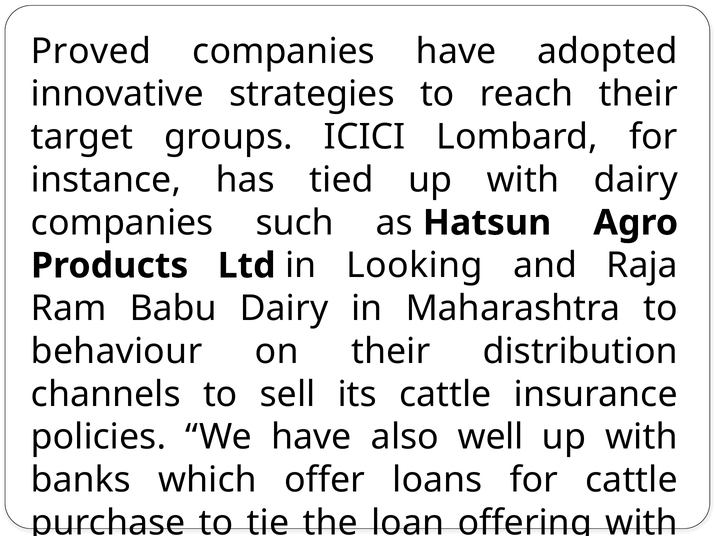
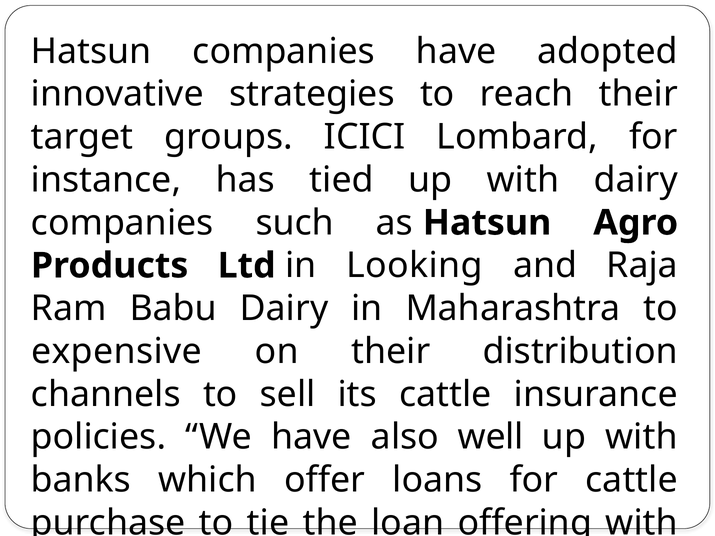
Proved at (91, 51): Proved -> Hatsun
behaviour: behaviour -> expensive
